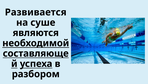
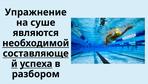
Развивается: Развивается -> Упражнение
